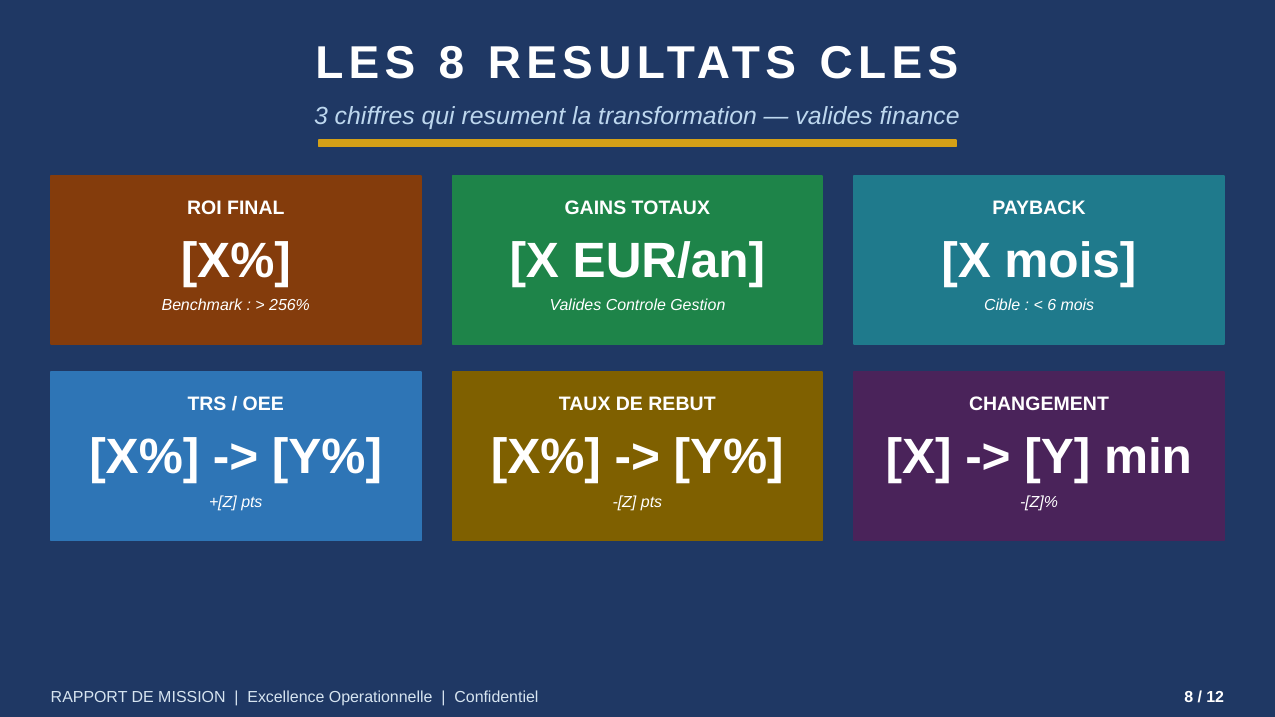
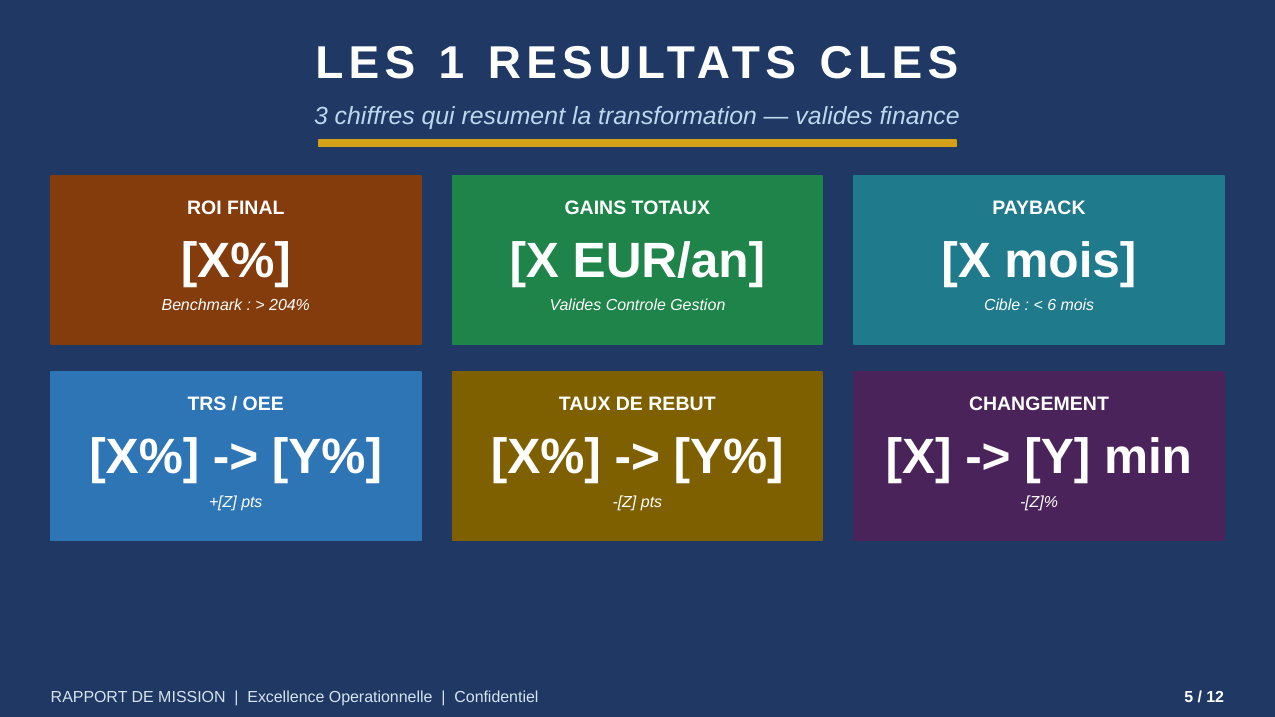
LES 8: 8 -> 1
256%: 256% -> 204%
Confidentiel 8: 8 -> 5
